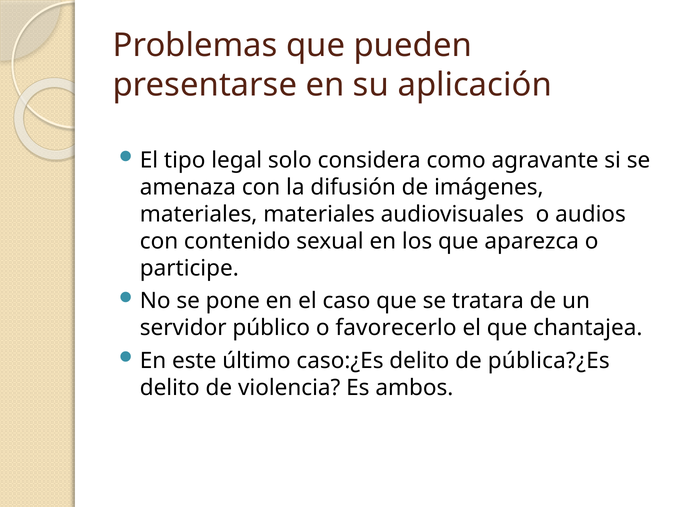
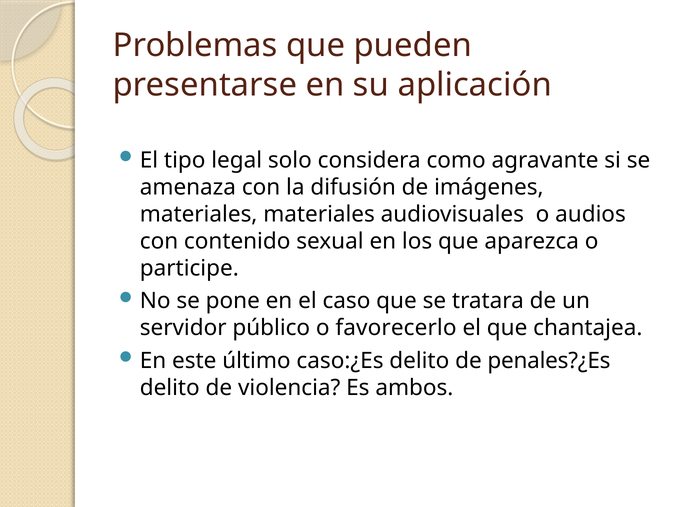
pública?¿Es: pública?¿Es -> penales?¿Es
